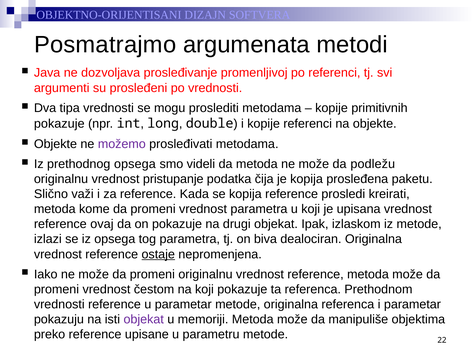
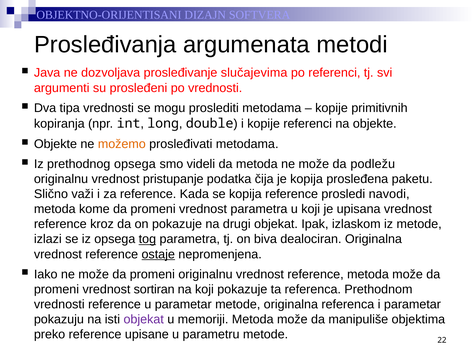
Posmatrajmo: Posmatrajmo -> Prosleđivanja
promenljivoj: promenljivoj -> slučajevima
pokazuje at (59, 124): pokazuje -> kopiranja
možemo colour: purple -> orange
kreirati: kreirati -> navodi
ovaj: ovaj -> kroz
tog underline: none -> present
čestom: čestom -> sortiran
